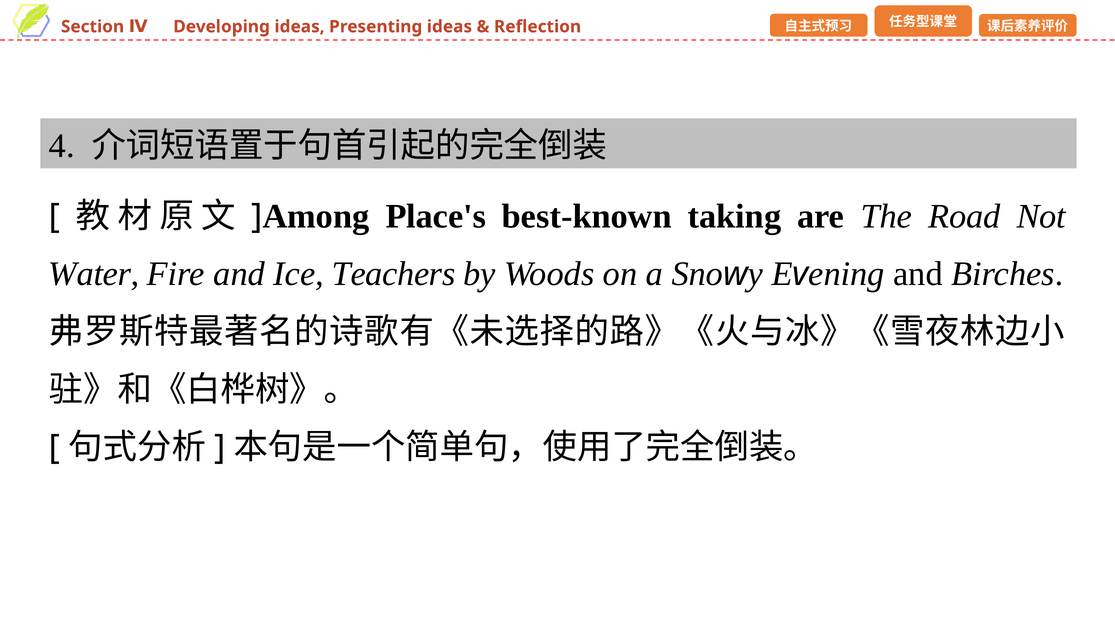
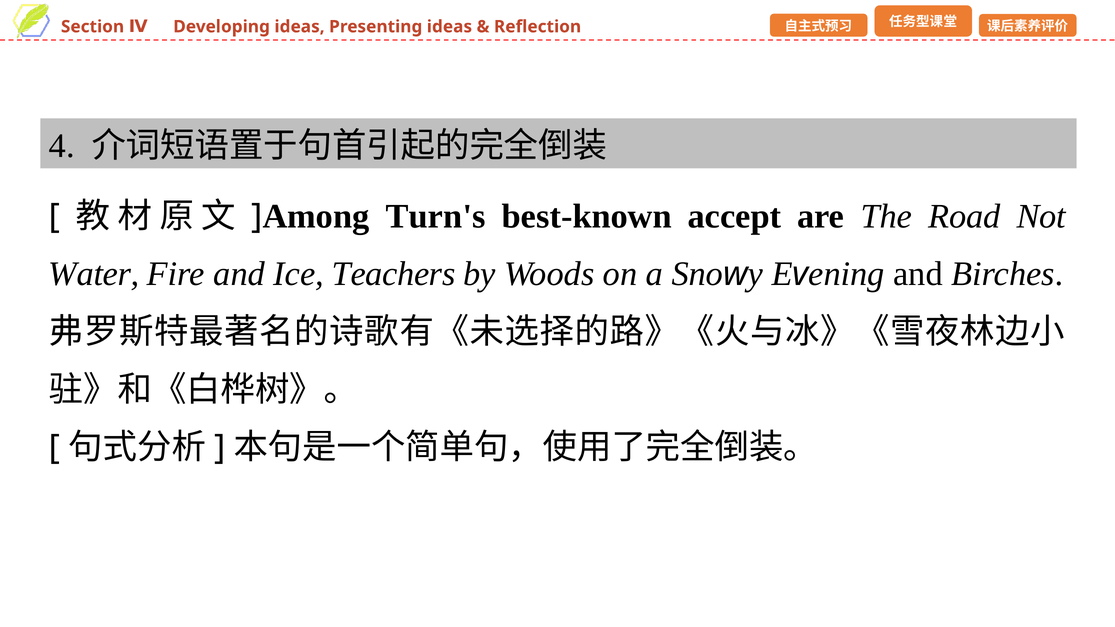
Place's: Place's -> Turn's
taking: taking -> accept
